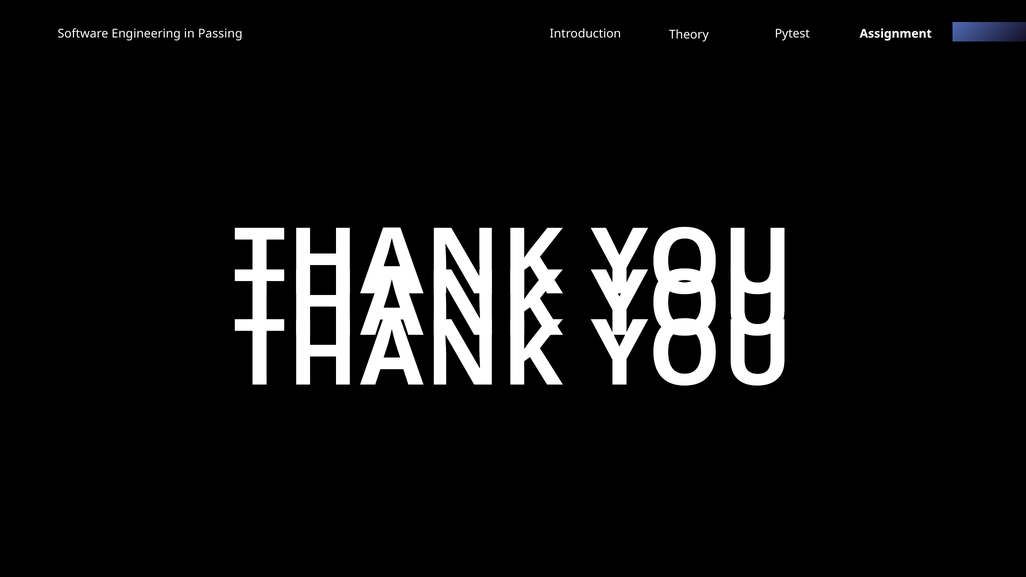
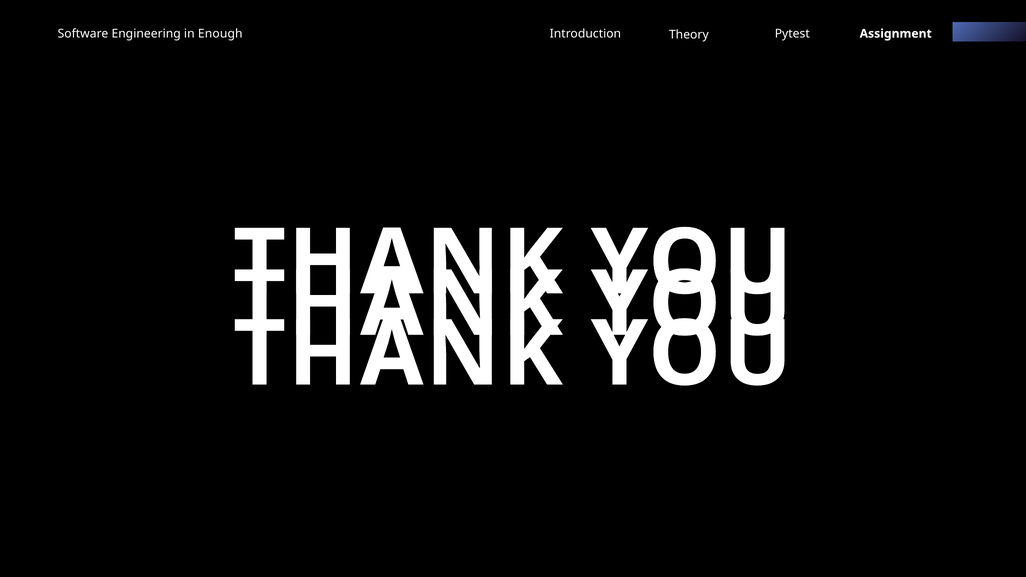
Passing: Passing -> Enough
